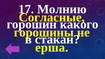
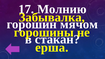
Согласные: Согласные -> Забывалка
какого: какого -> мячом
